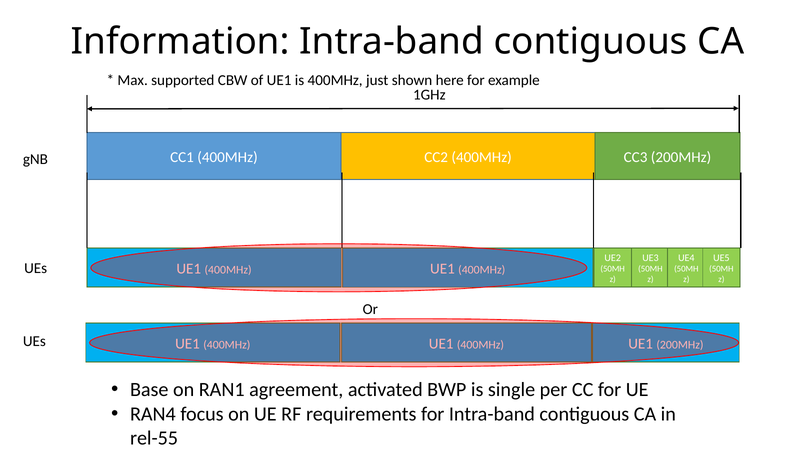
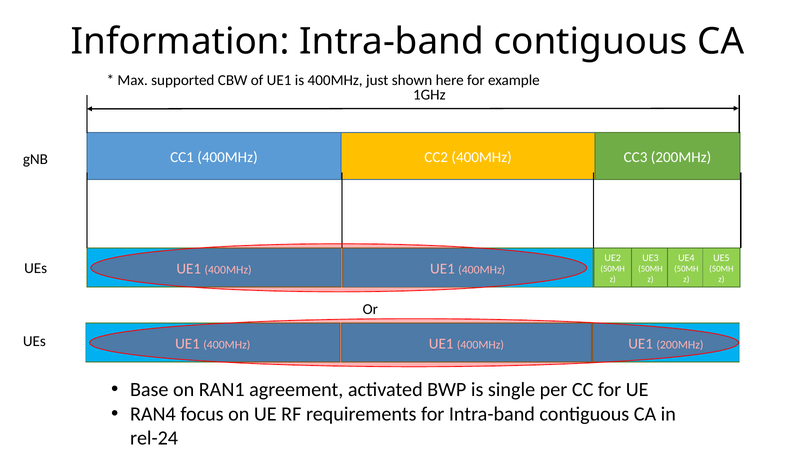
rel-55: rel-55 -> rel-24
